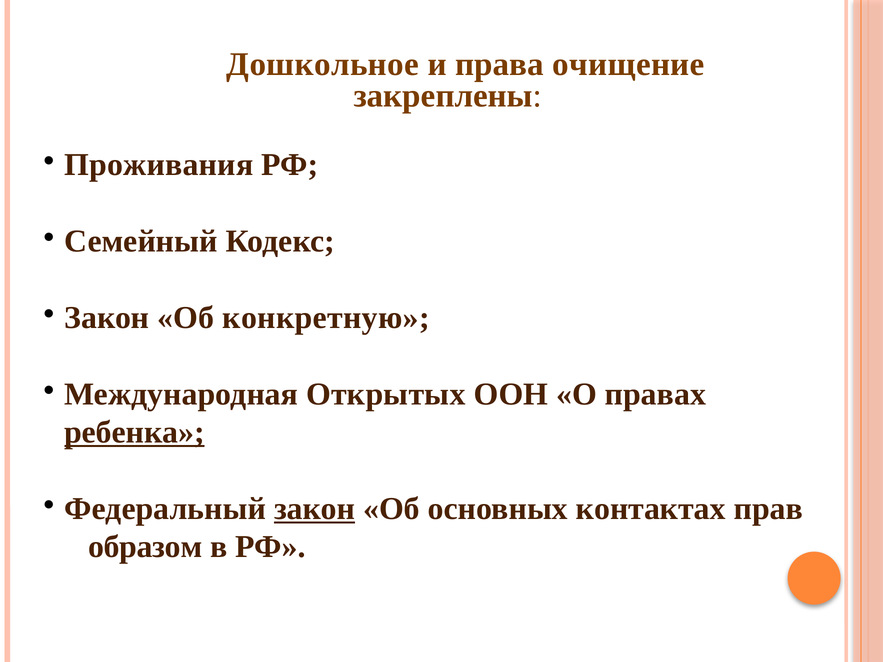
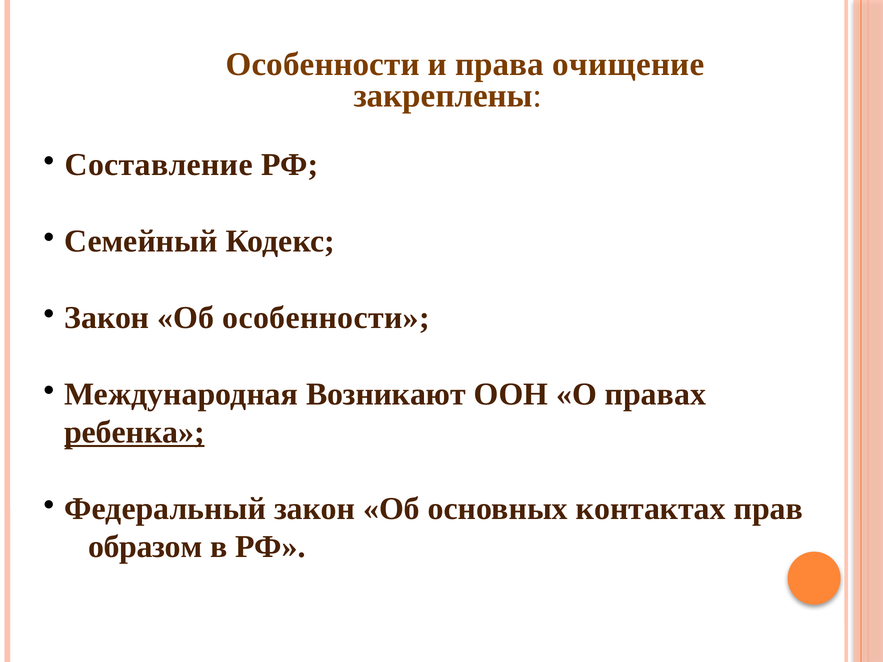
Дошкольное at (323, 64): Дошкольное -> Особенности
Проживания: Проживания -> Составление
Об конкретную: конкретную -> особенности
Открытых: Открытых -> Возникают
закон at (315, 509) underline: present -> none
